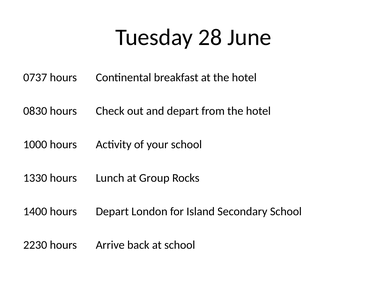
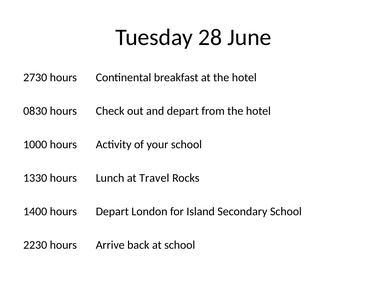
0737: 0737 -> 2730
Group: Group -> Travel
